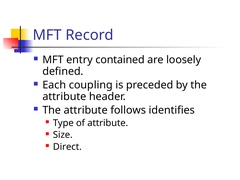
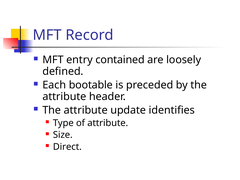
coupling: coupling -> bootable
follows: follows -> update
